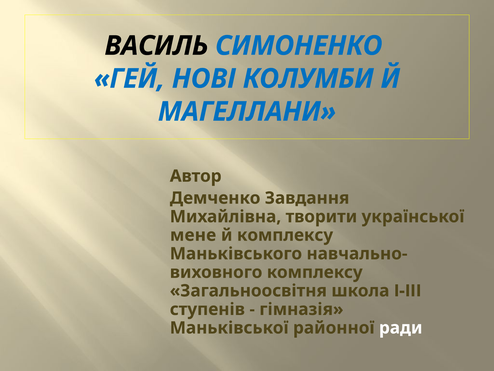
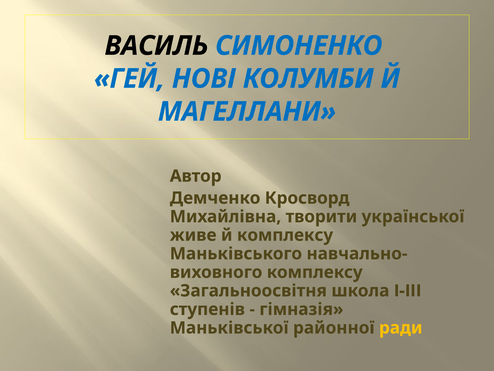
Завдання: Завдання -> Кросворд
мене: мене -> живе
ради colour: white -> yellow
